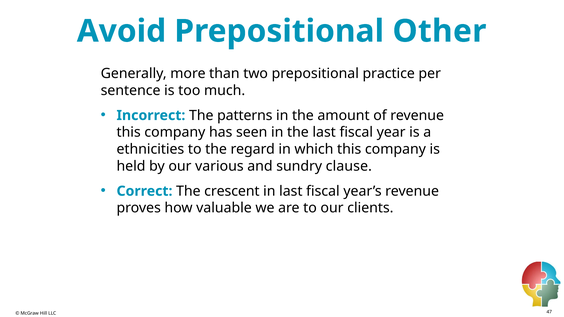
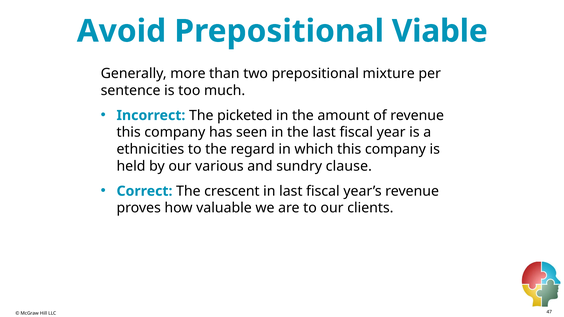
Other: Other -> Viable
practice: practice -> mixture
patterns: patterns -> picketed
